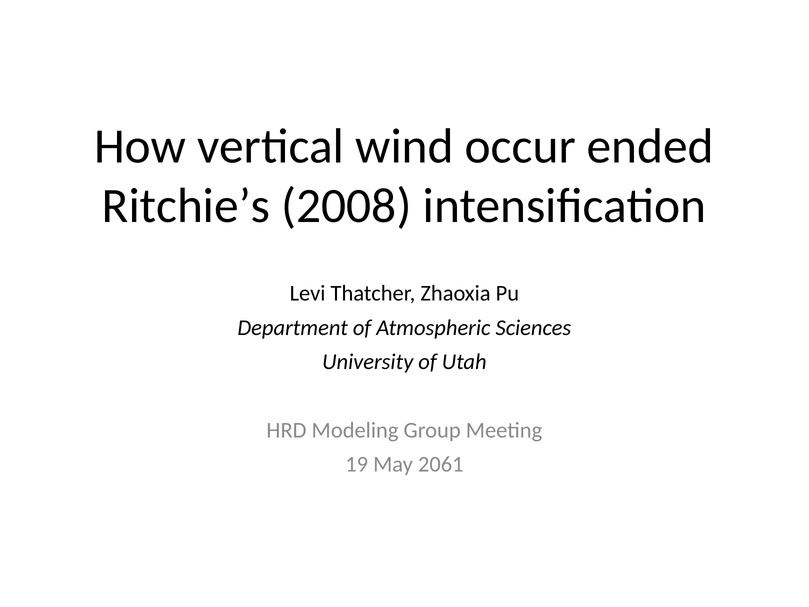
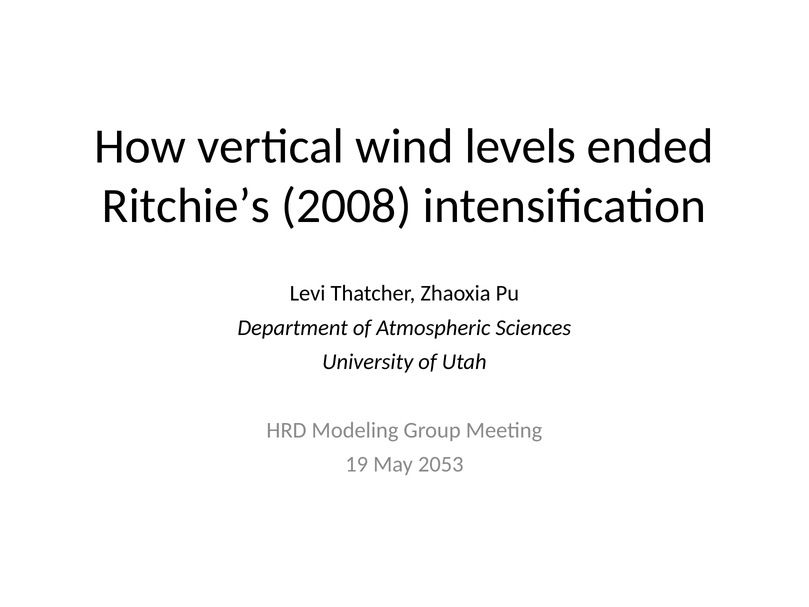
occur: occur -> levels
2061: 2061 -> 2053
